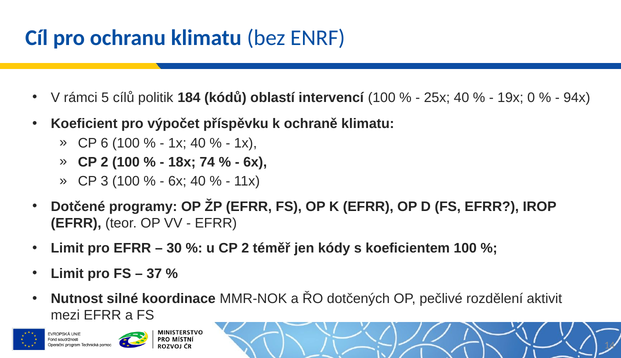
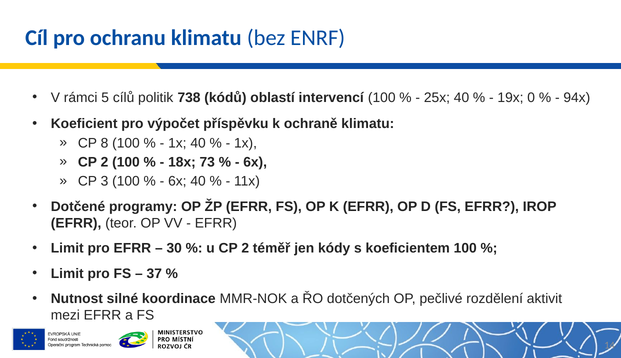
184: 184 -> 738
6: 6 -> 8
74: 74 -> 73
